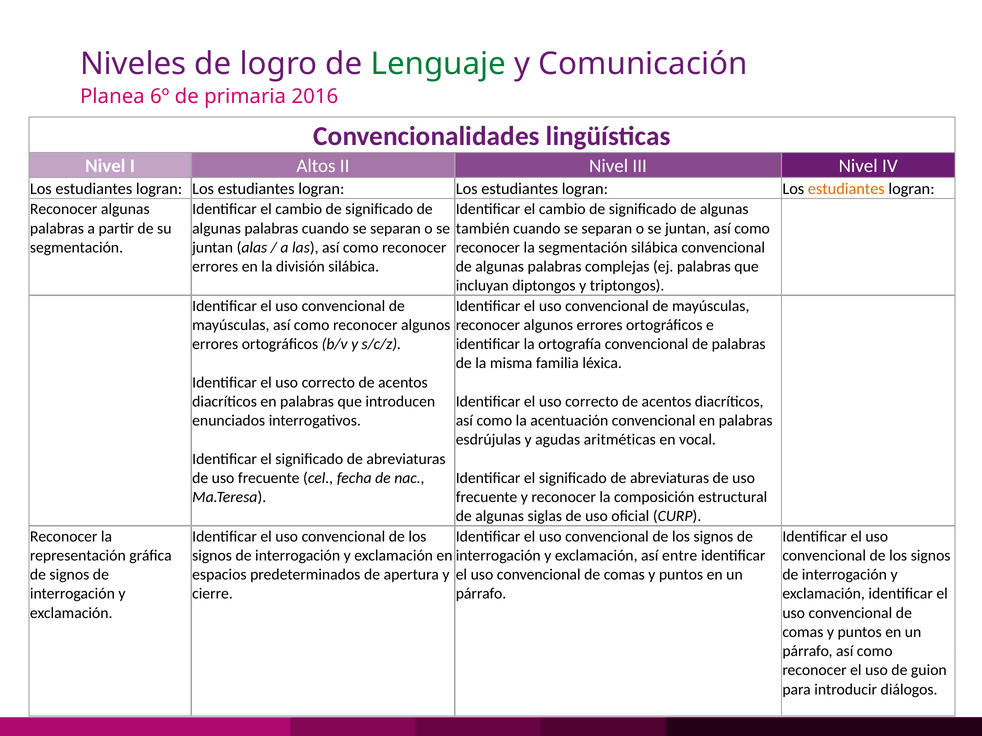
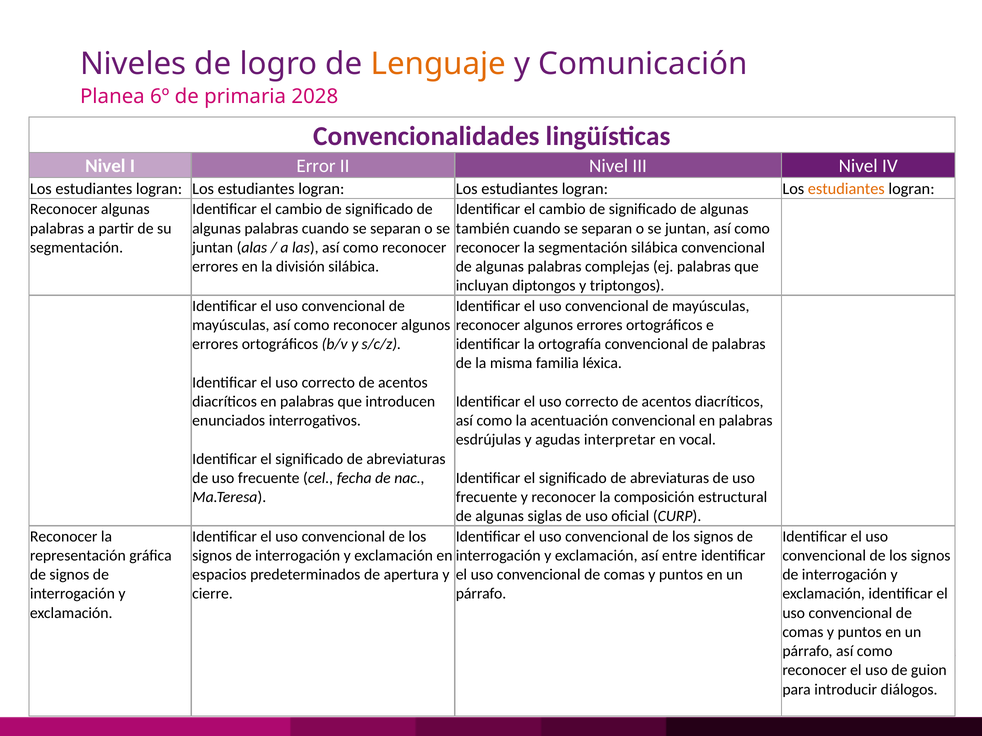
Lenguaje colour: green -> orange
2016: 2016 -> 2028
Altos: Altos -> Error
aritméticas: aritméticas -> interpretar
